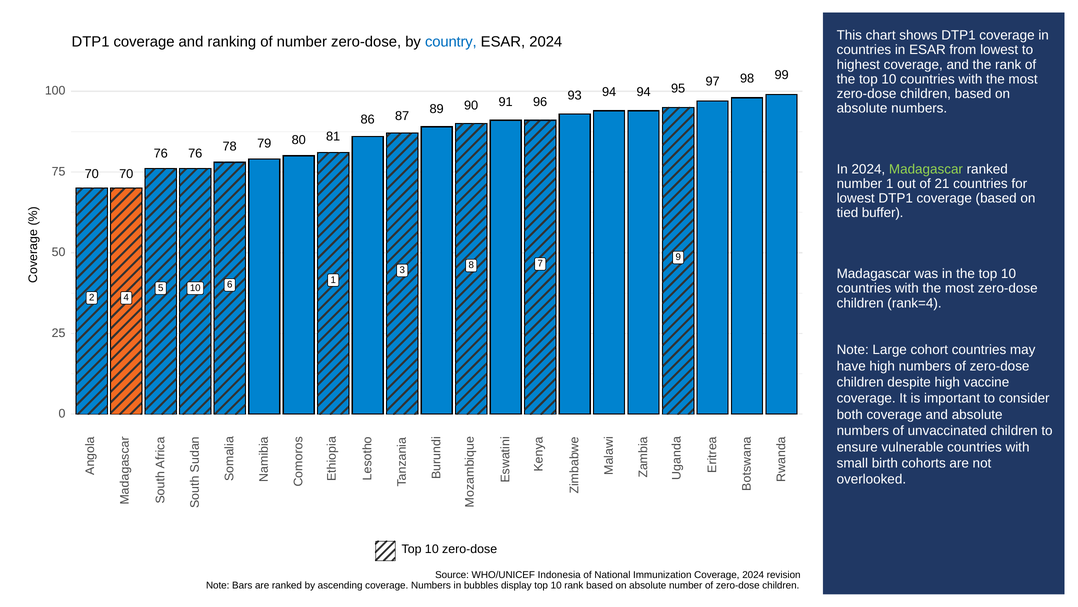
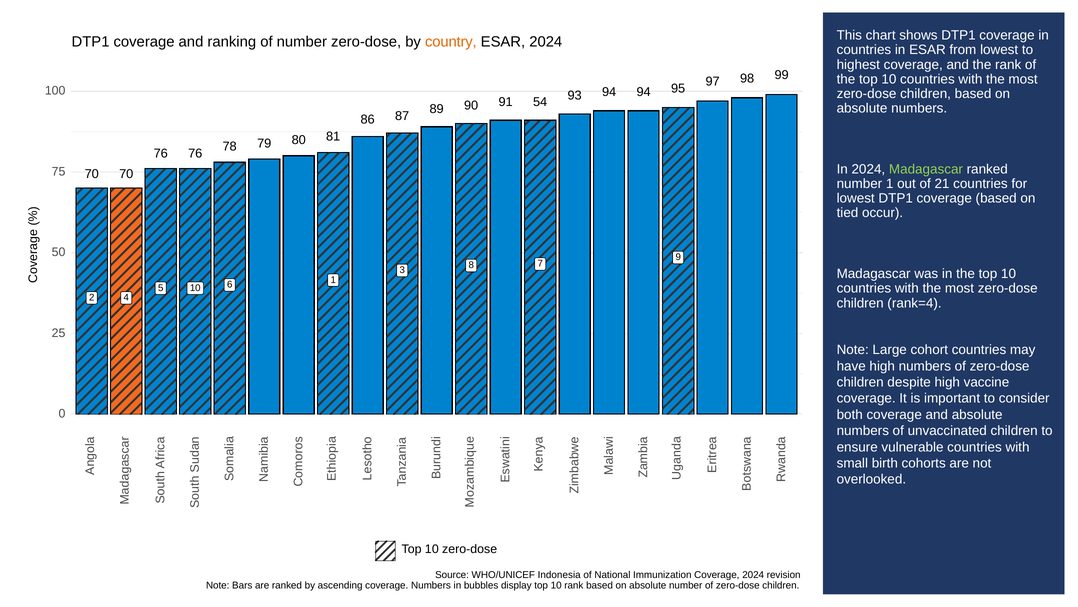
country colour: blue -> orange
96: 96 -> 54
buffer: buffer -> occur
